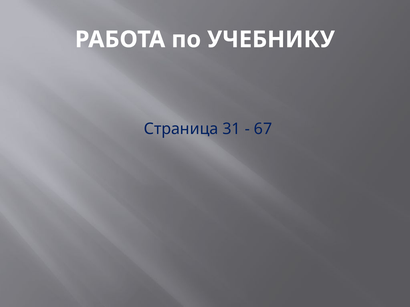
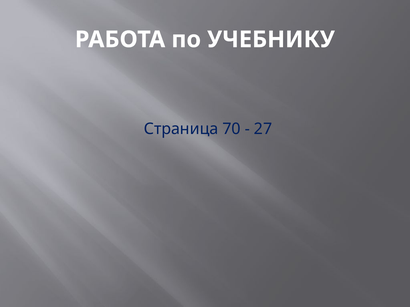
31: 31 -> 70
67: 67 -> 27
